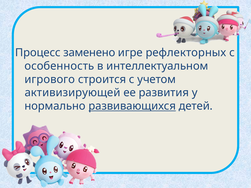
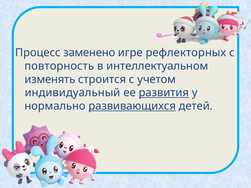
особенность: особенность -> повторность
игрового: игрового -> изменять
активизирующей: активизирующей -> индивидуальный
развития underline: none -> present
